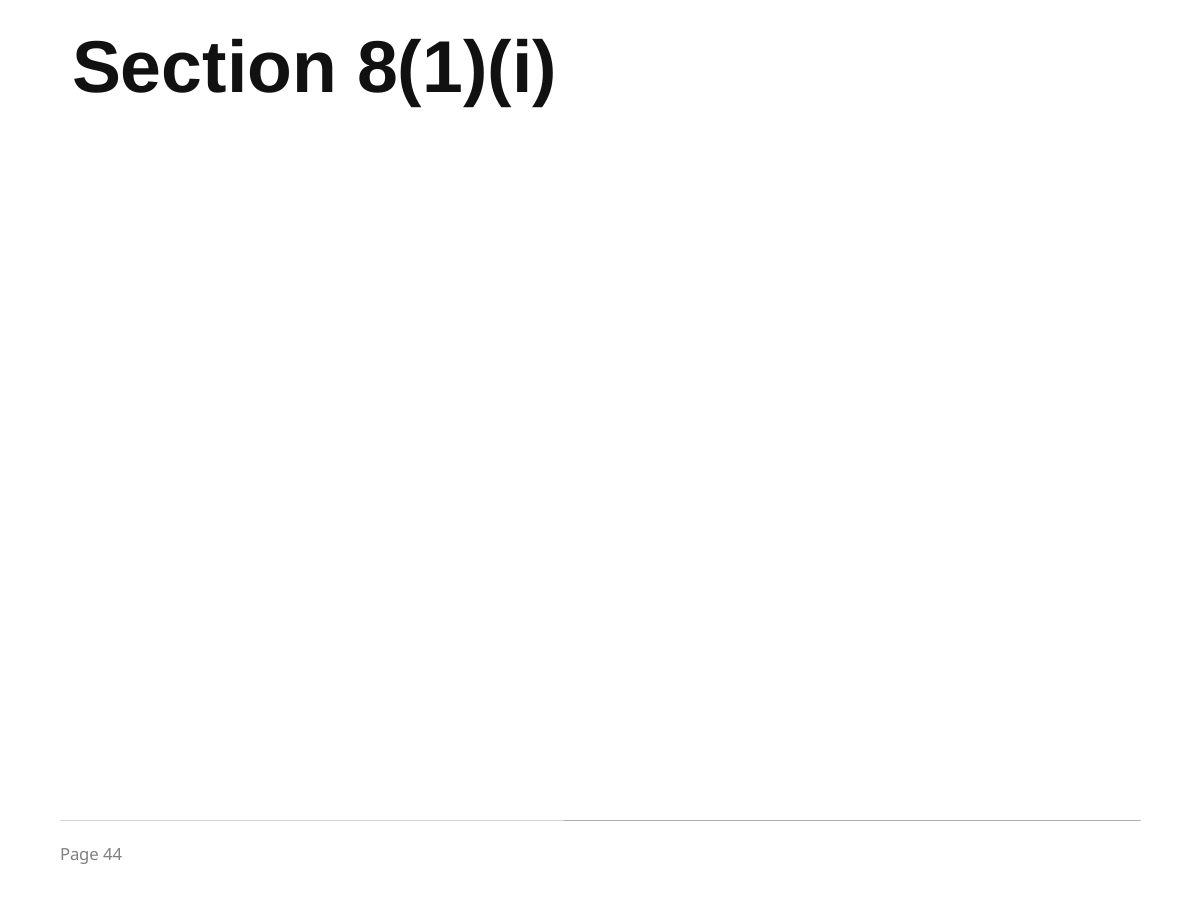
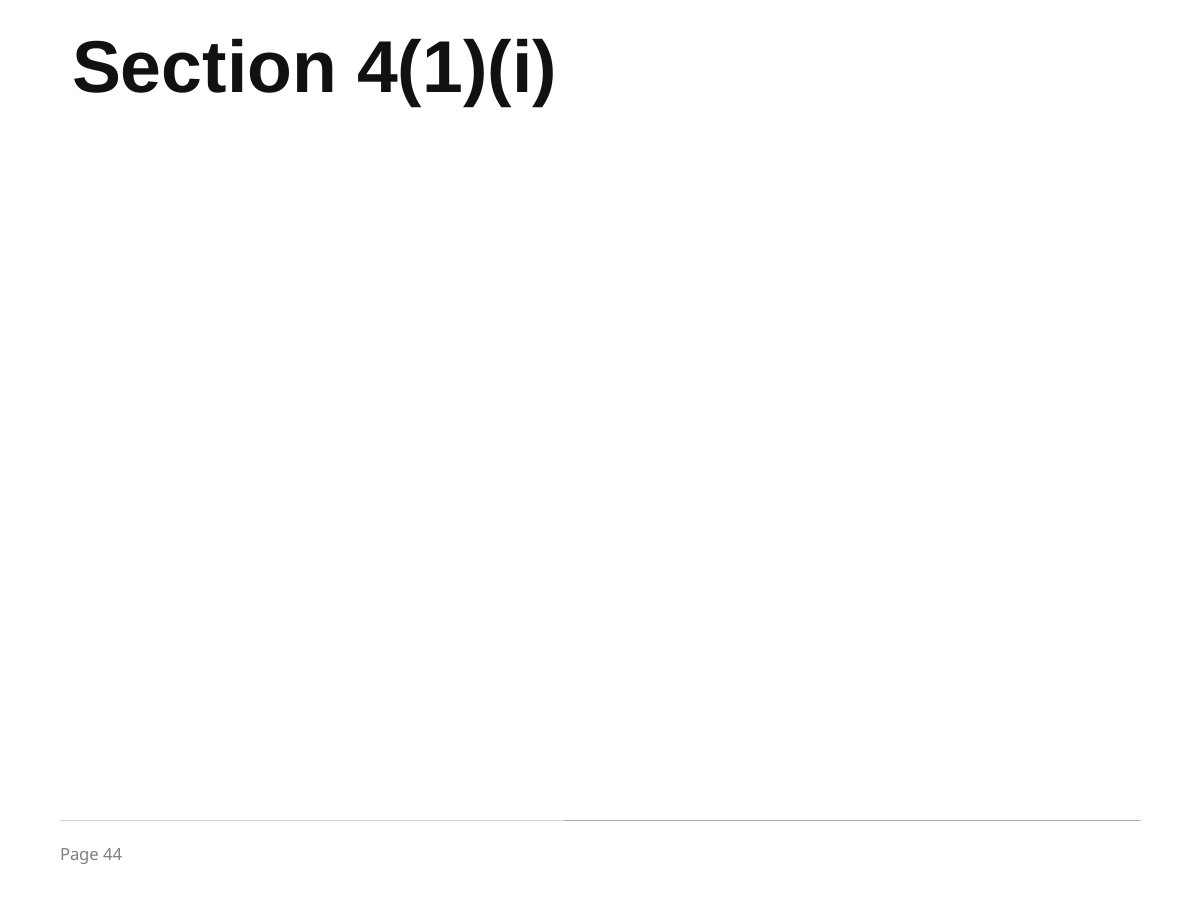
8(1)(i: 8(1)(i -> 4(1)(i
